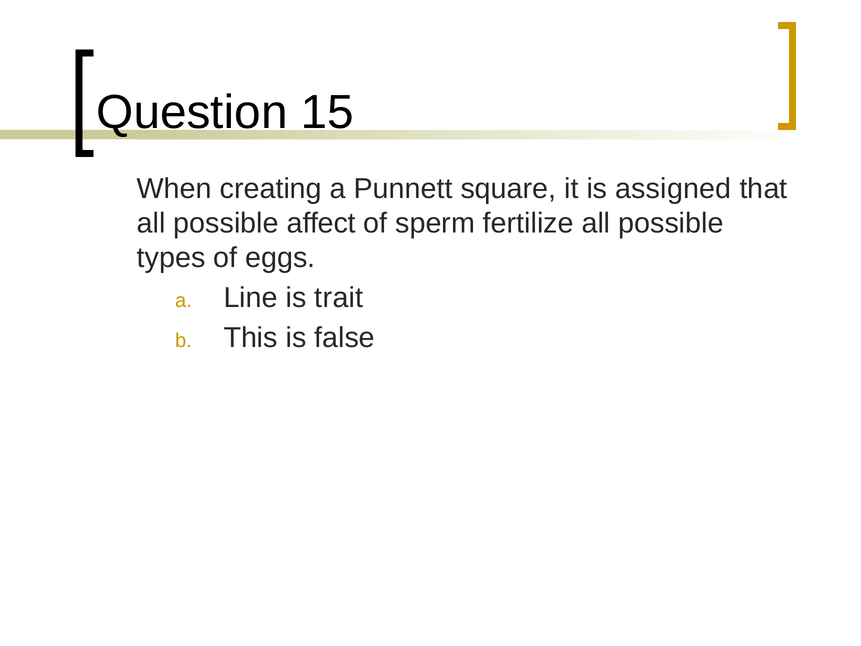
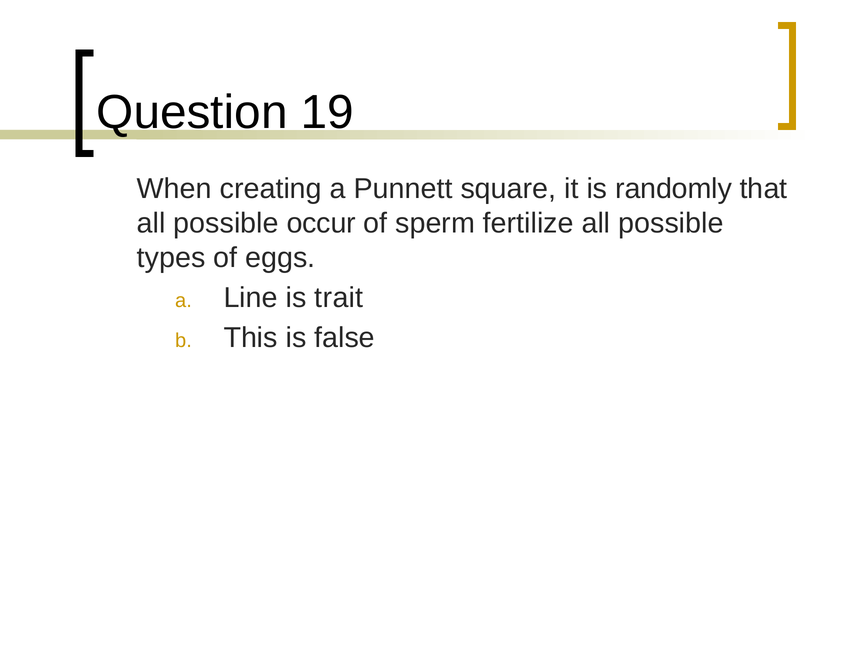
15: 15 -> 19
assigned: assigned -> randomly
affect: affect -> occur
